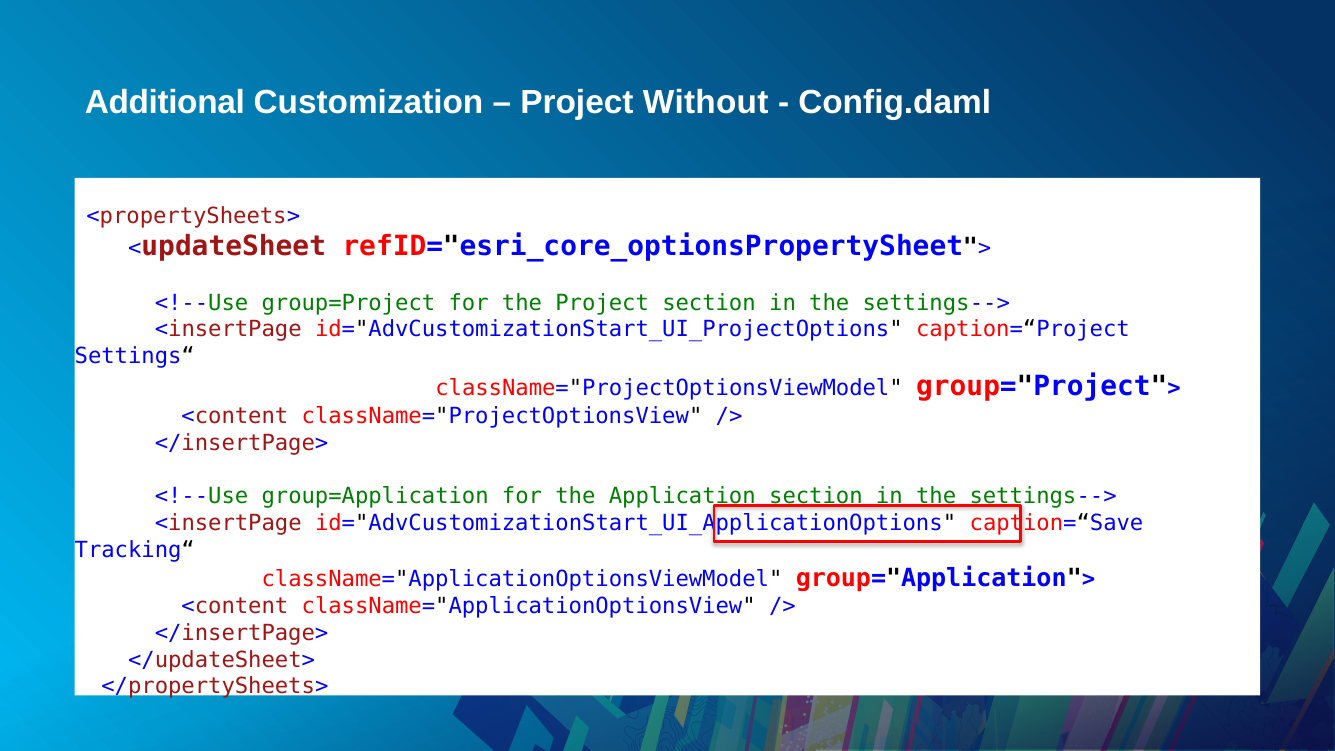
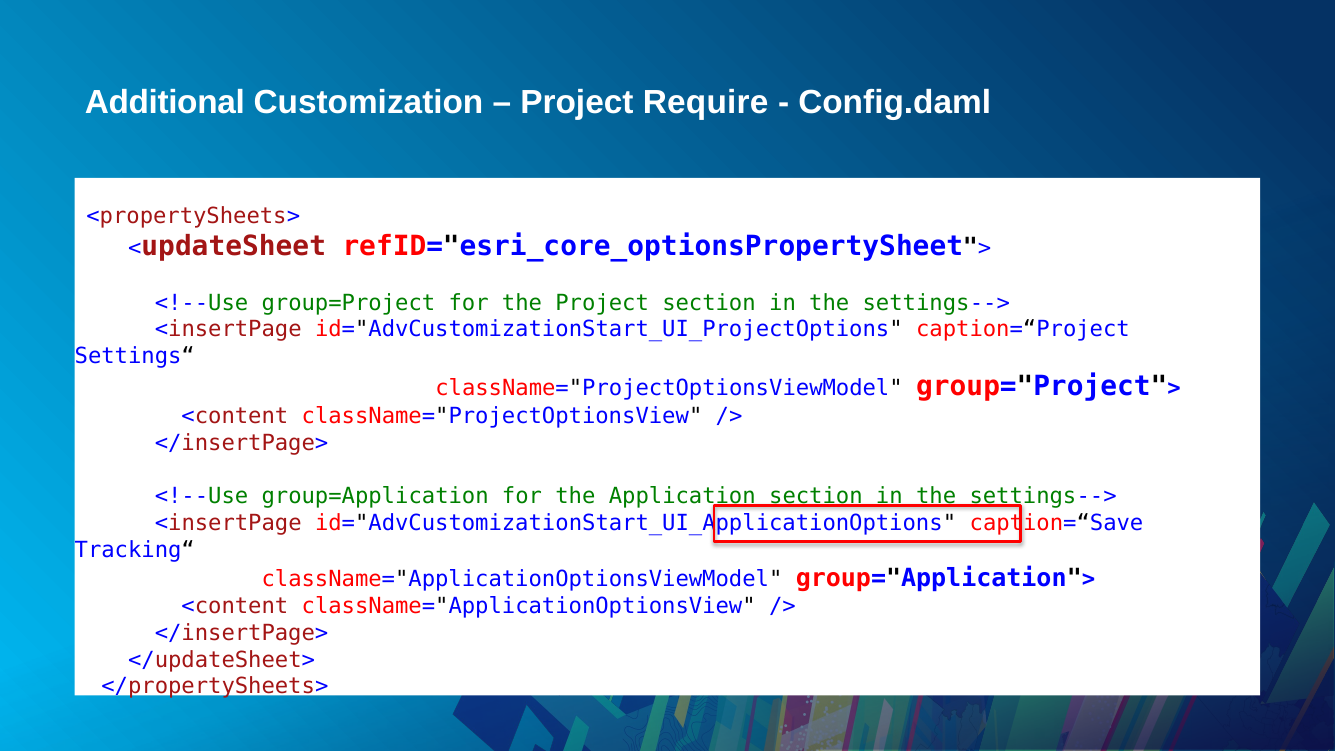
Without: Without -> Require
